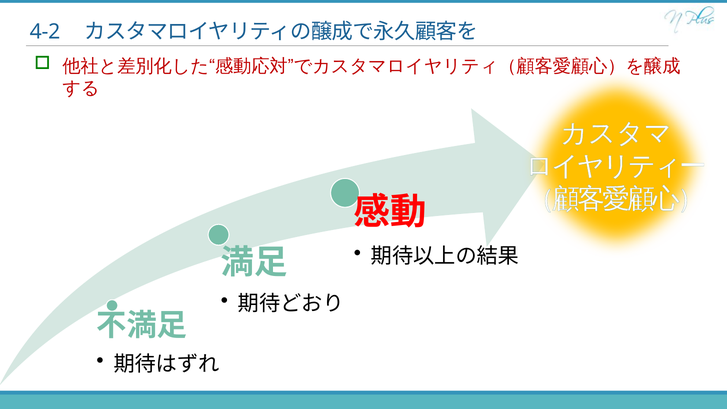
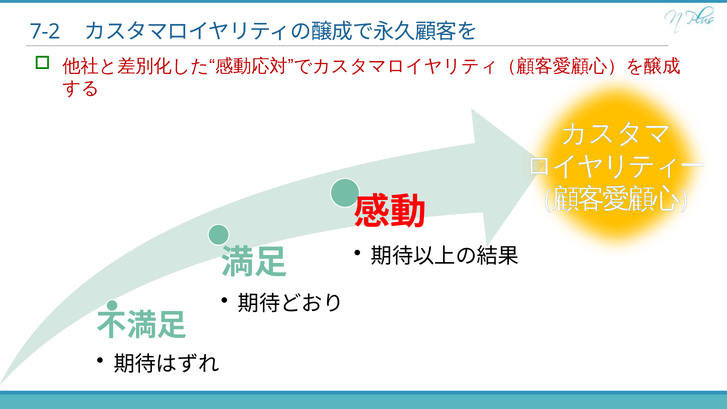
4-2: 4-2 -> 7-2
